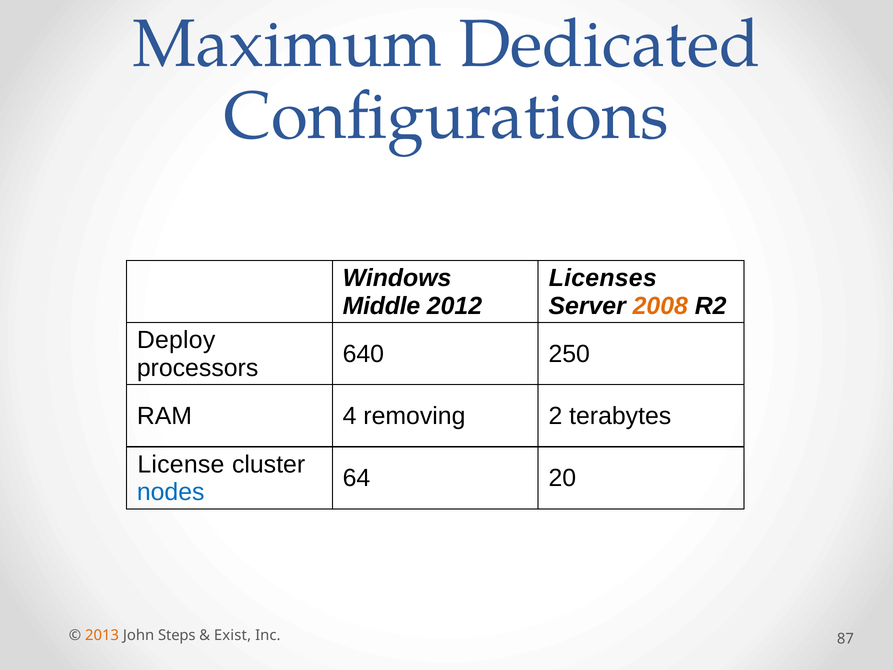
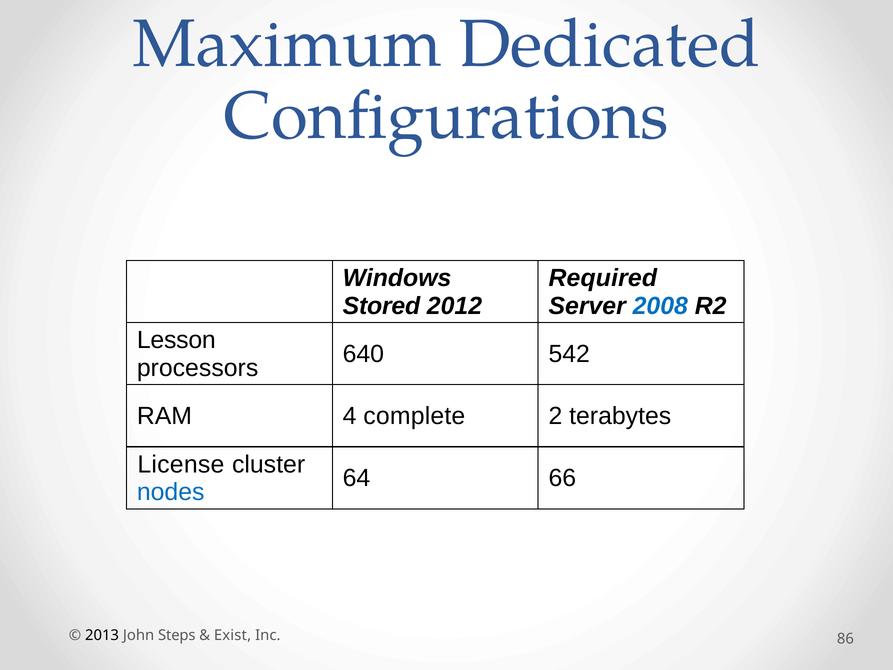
Licenses: Licenses -> Required
Middle: Middle -> Stored
2008 colour: orange -> blue
Deploy: Deploy -> Lesson
250: 250 -> 542
removing: removing -> complete
20: 20 -> 66
2013 colour: orange -> black
87: 87 -> 86
